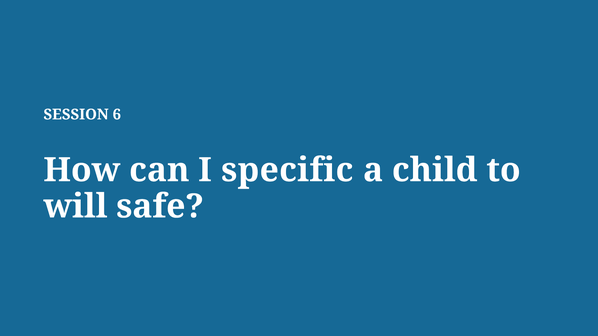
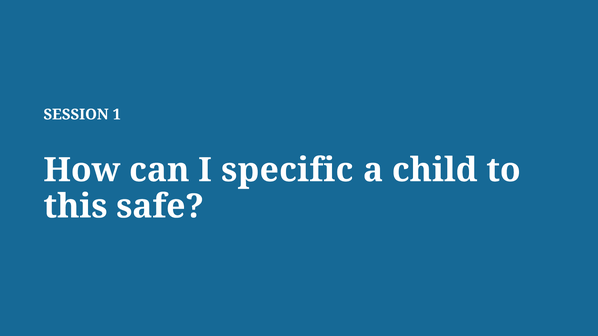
6: 6 -> 1
will: will -> this
